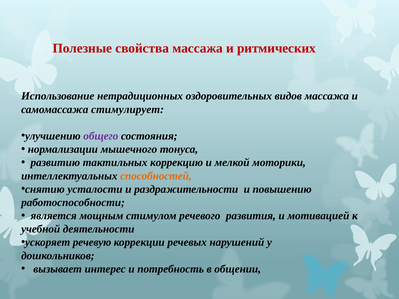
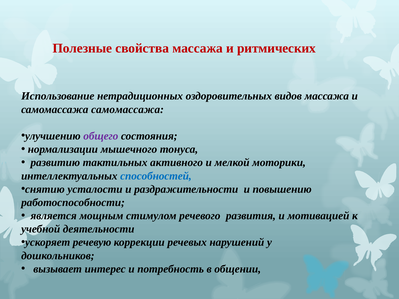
самомассажа стимулирует: стимулирует -> самомассажа
коррекцию: коррекцию -> активного
способностей colour: orange -> blue
